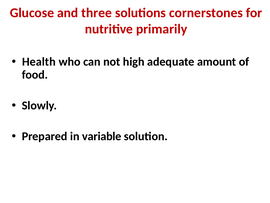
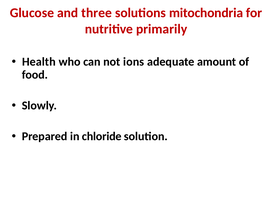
cornerstones: cornerstones -> mitochondria
high: high -> ions
variable: variable -> chloride
